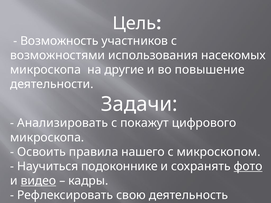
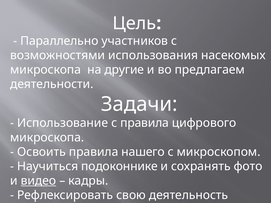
Возможность: Возможность -> Параллельно
повышение: повышение -> предлагаем
Анализировать: Анализировать -> Использование
с покажут: покажут -> правила
фото underline: present -> none
